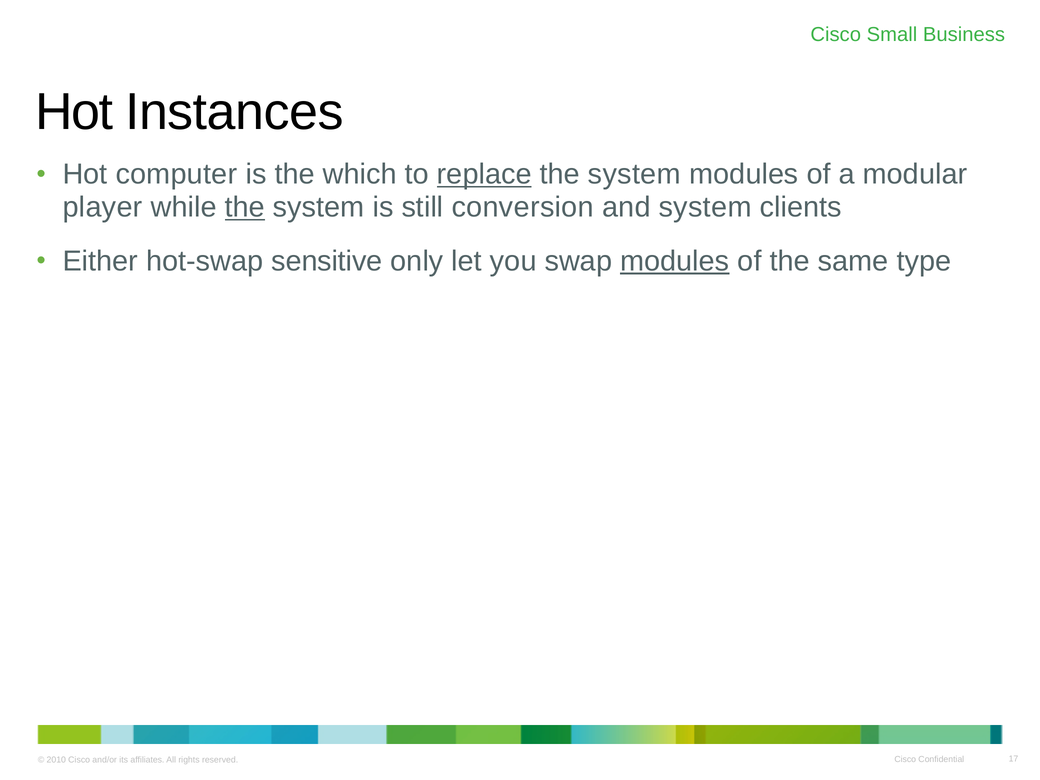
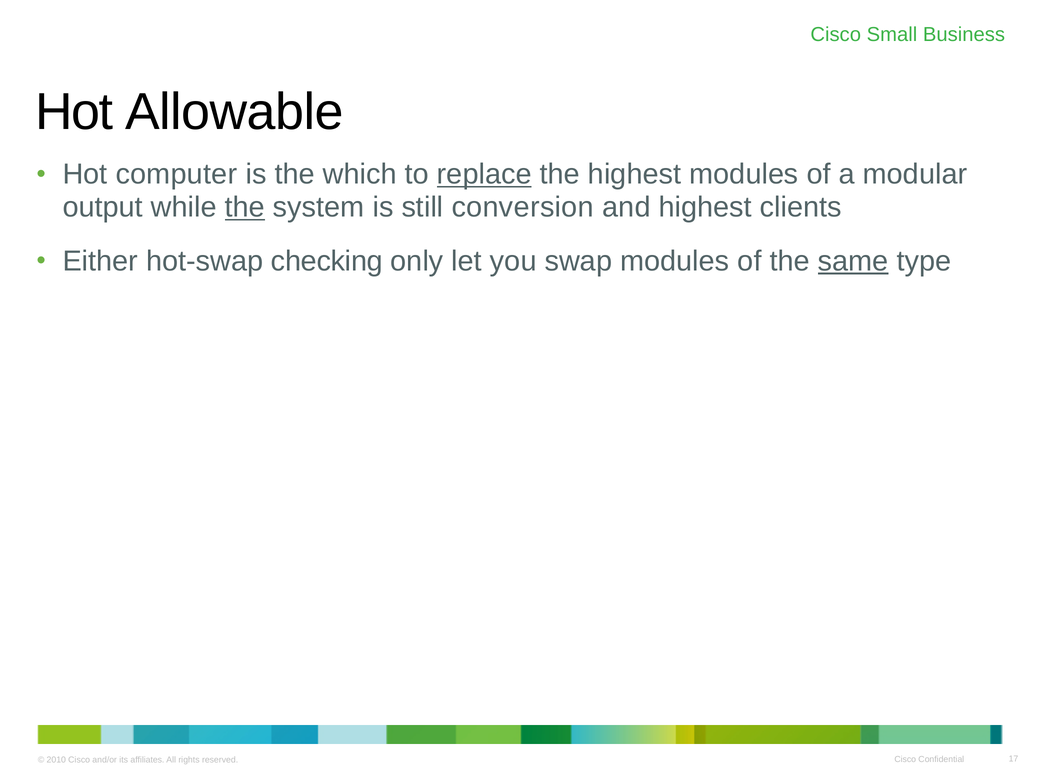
Instances: Instances -> Allowable
system at (634, 174): system -> highest
player: player -> output
and system: system -> highest
sensitive: sensitive -> checking
modules at (675, 261) underline: present -> none
same underline: none -> present
